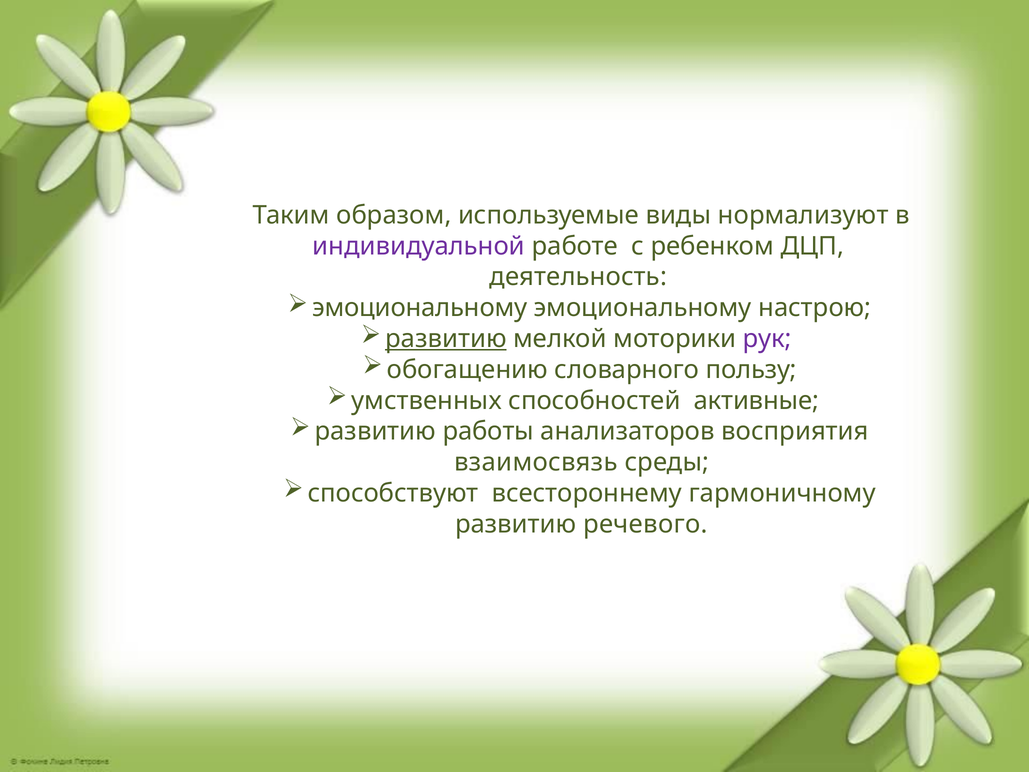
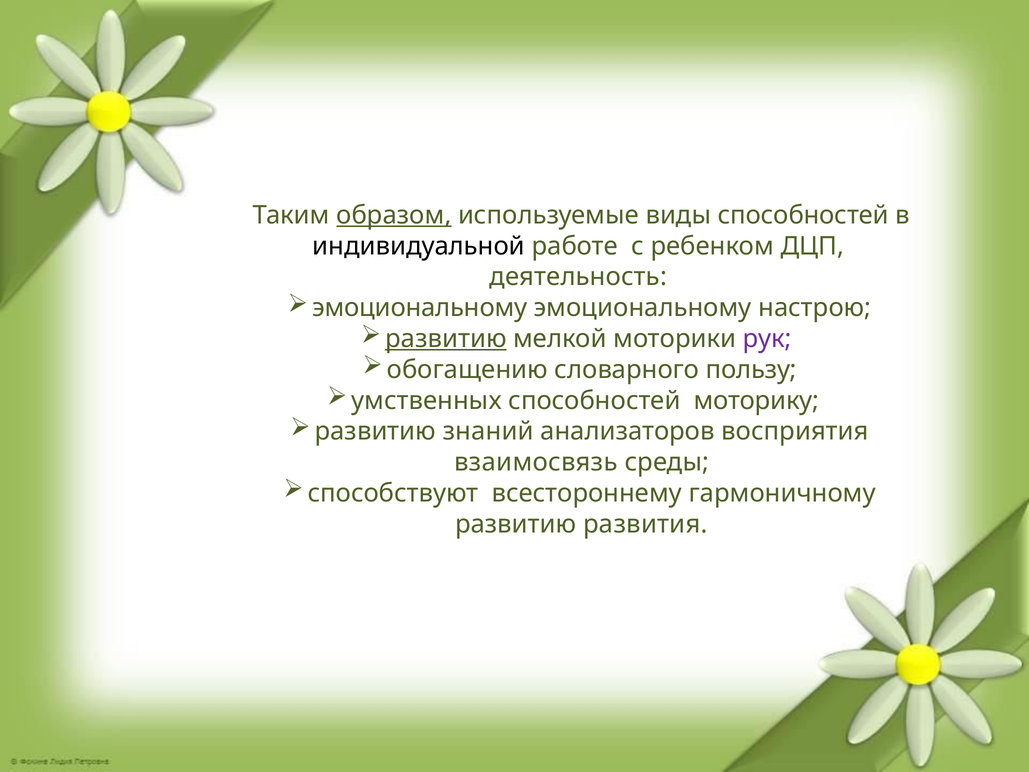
образом underline: none -> present
виды нормализуют: нормализуют -> способностей
индивидуальной colour: purple -> black
активные: активные -> моторику
работы: работы -> знаний
речевого: речевого -> развития
